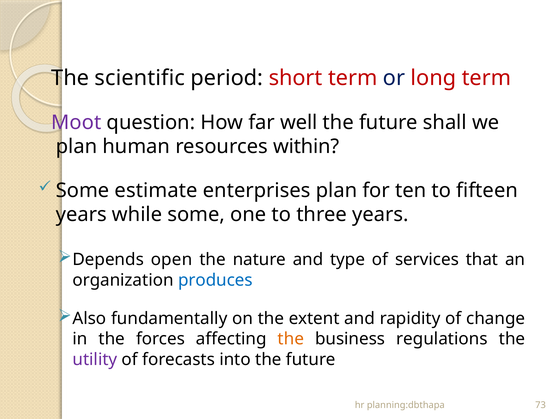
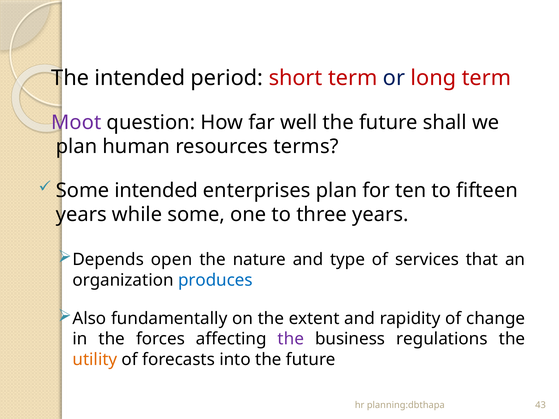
The scientific: scientific -> intended
within: within -> terms
Some estimate: estimate -> intended
the at (291, 339) colour: orange -> purple
utility colour: purple -> orange
73: 73 -> 43
